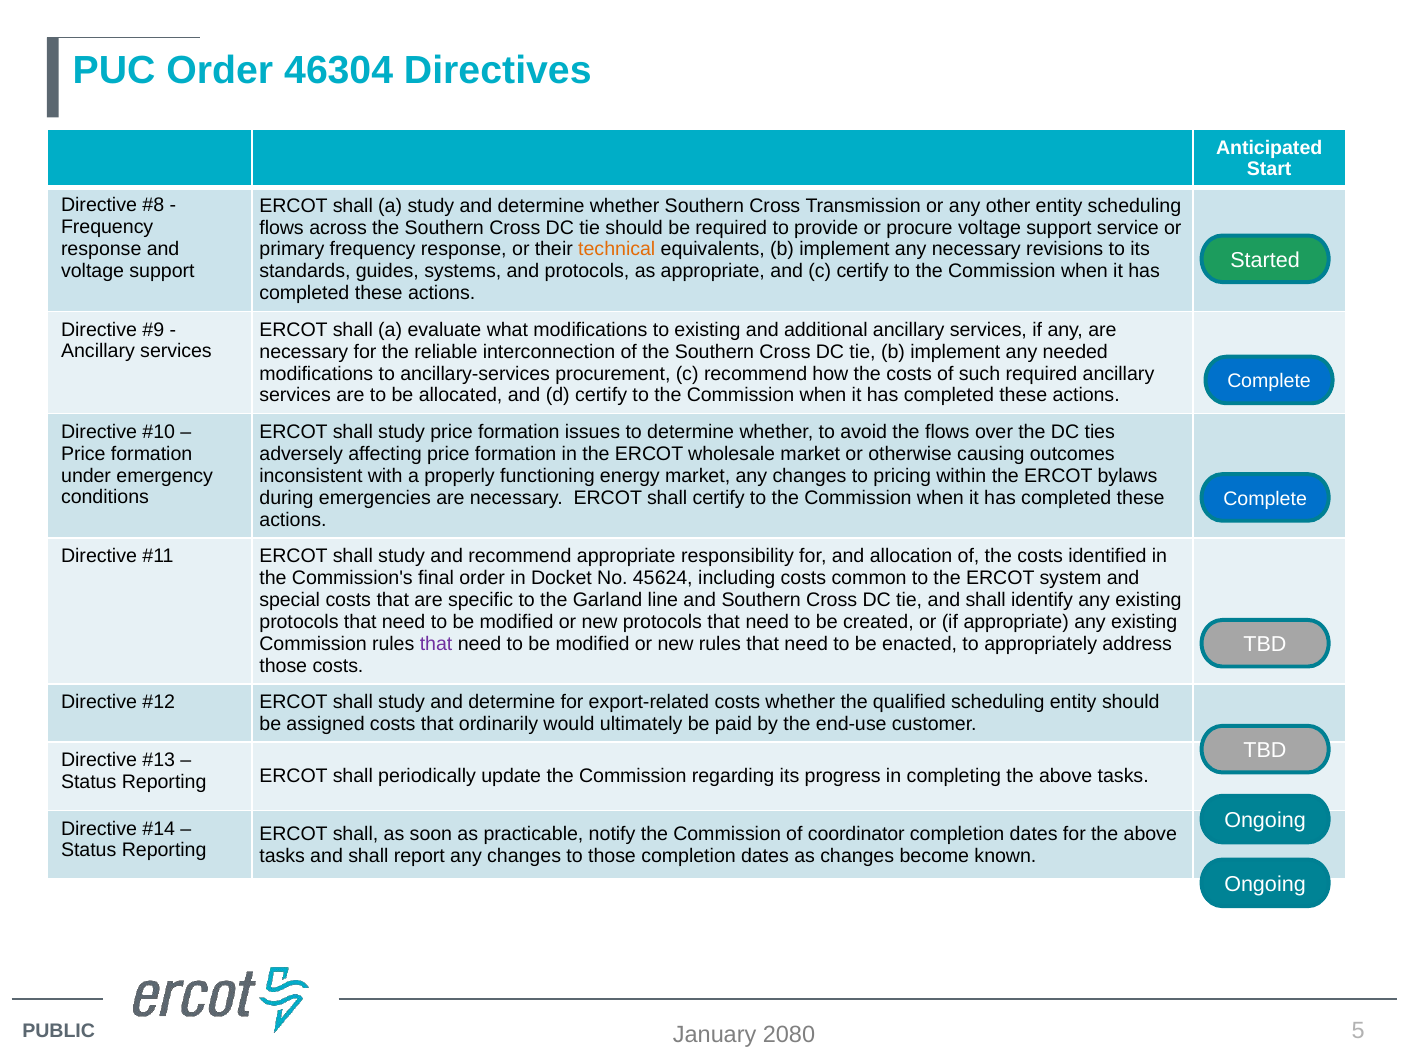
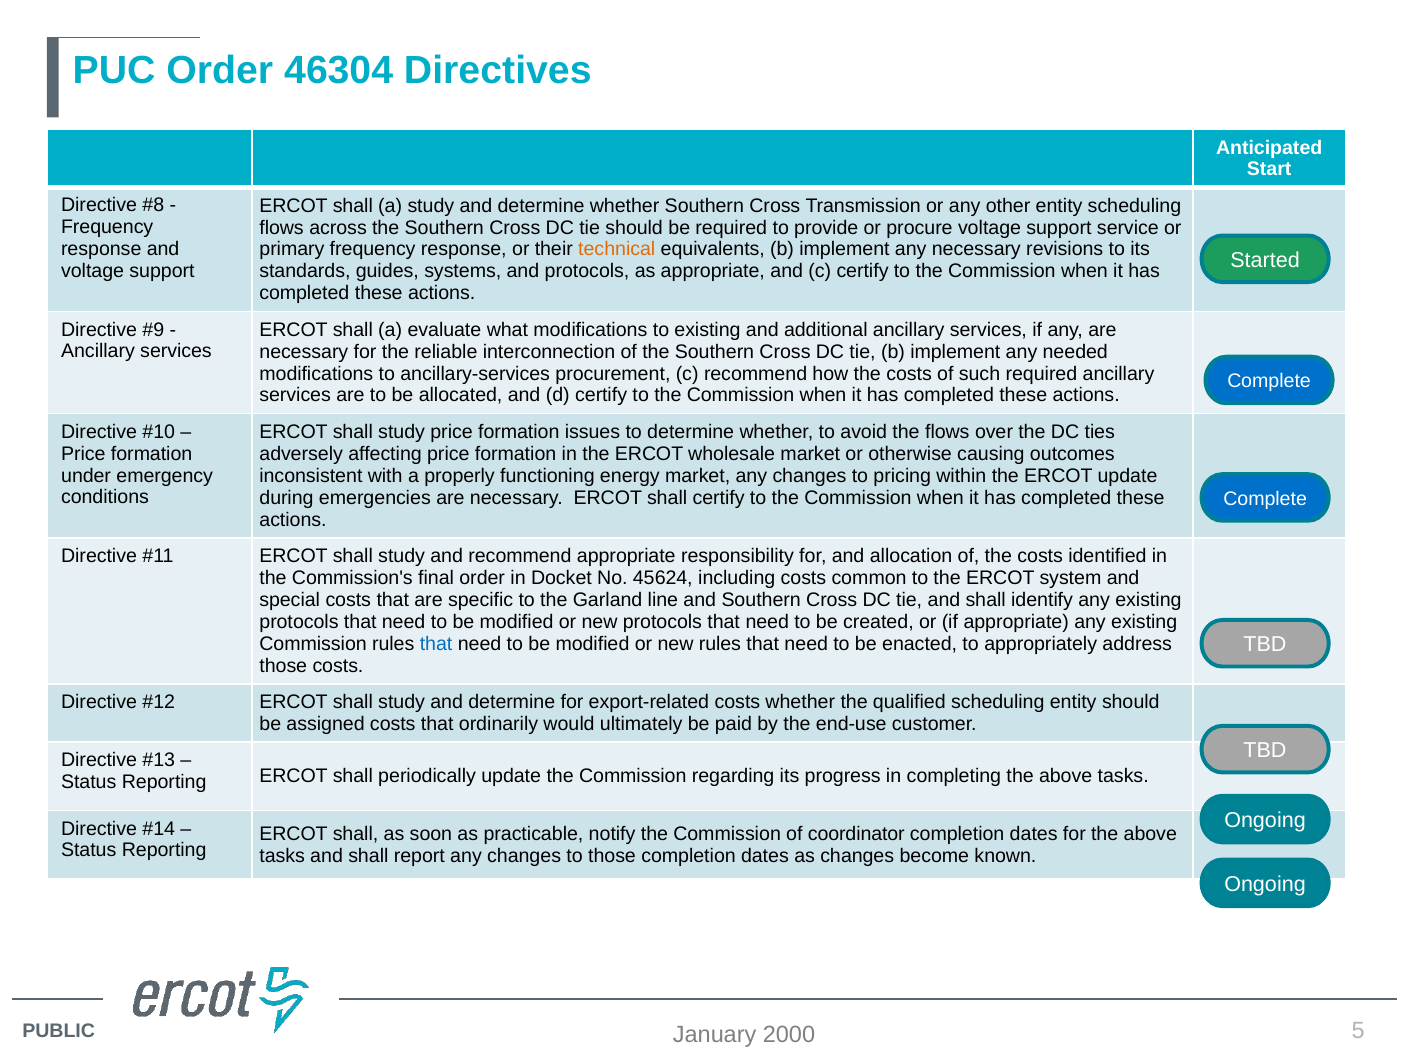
ERCOT bylaws: bylaws -> update
that at (436, 644) colour: purple -> blue
2080: 2080 -> 2000
